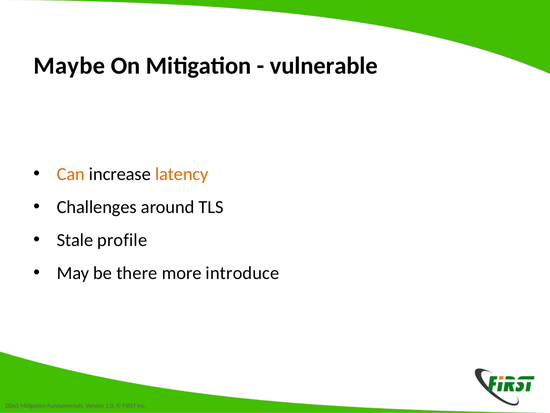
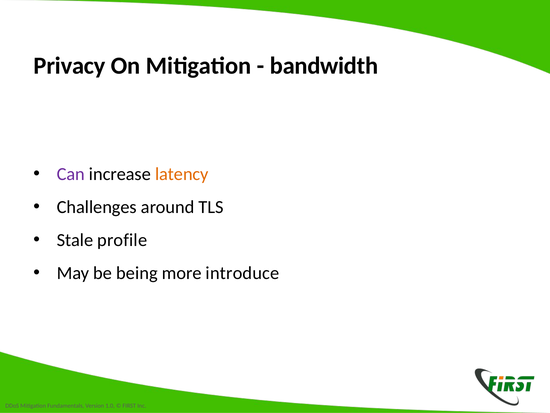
Maybe: Maybe -> Privacy
vulnerable: vulnerable -> bandwidth
Can colour: orange -> purple
there: there -> being
